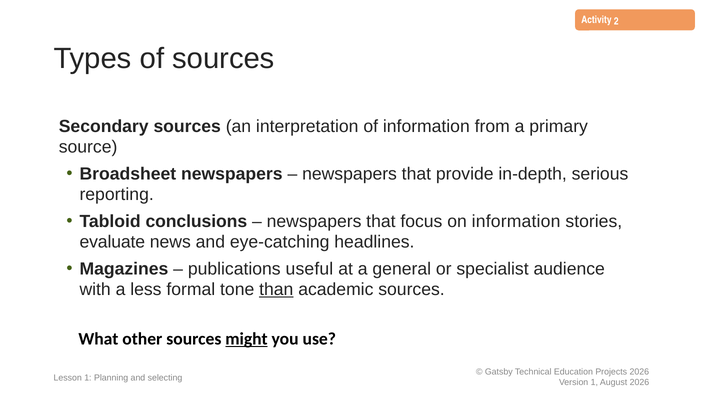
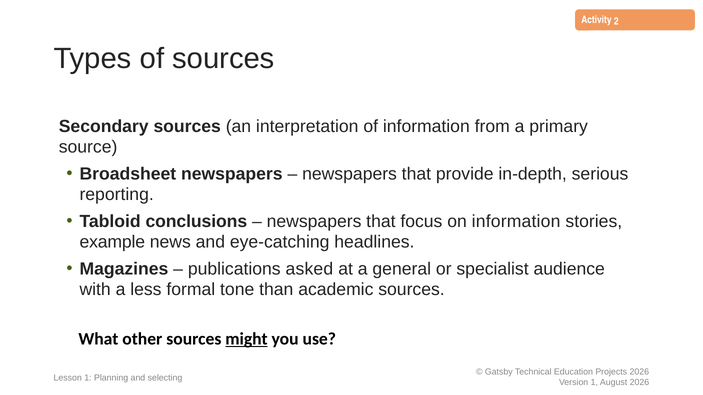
evaluate: evaluate -> example
useful: useful -> asked
than underline: present -> none
